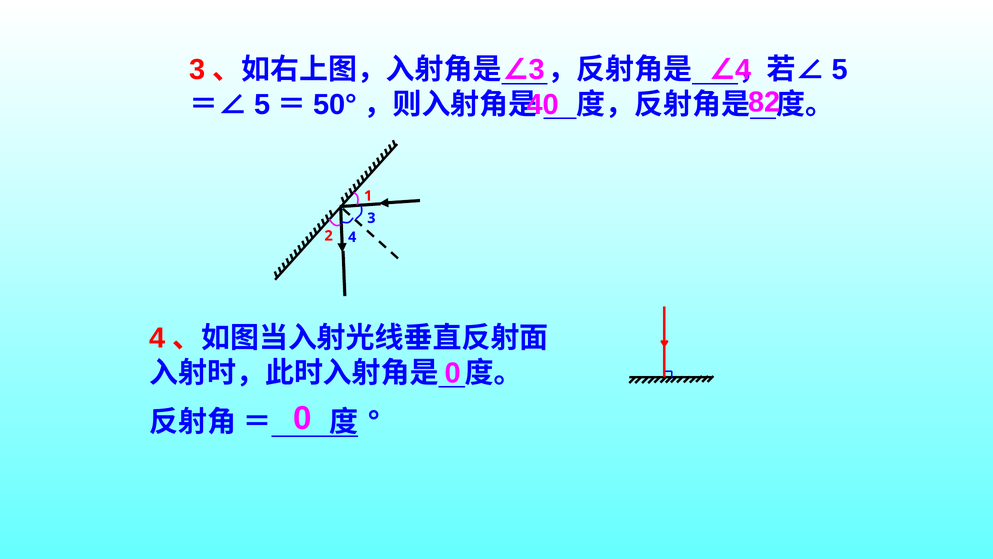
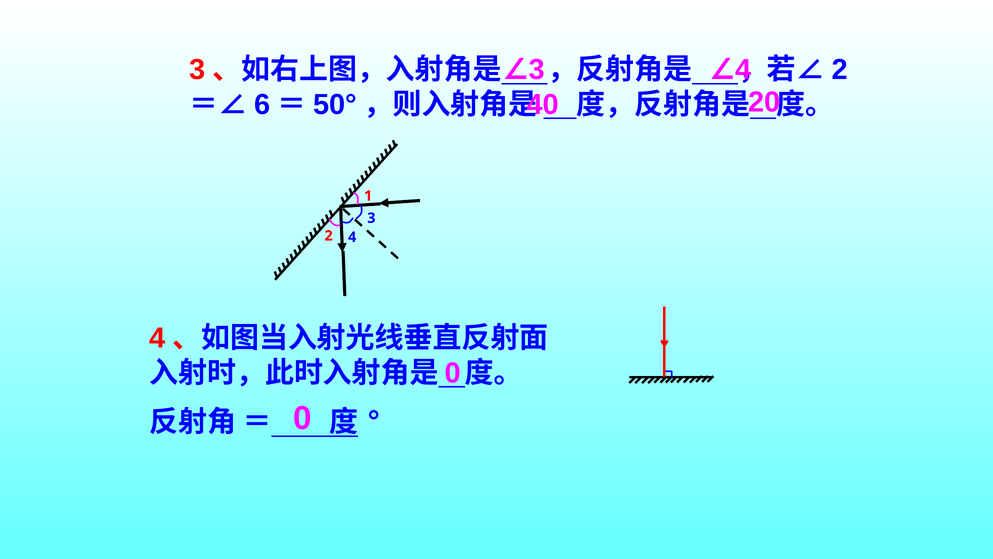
5 at (840, 70): 5 -> 2
82: 82 -> 20
5 at (262, 104): 5 -> 6
